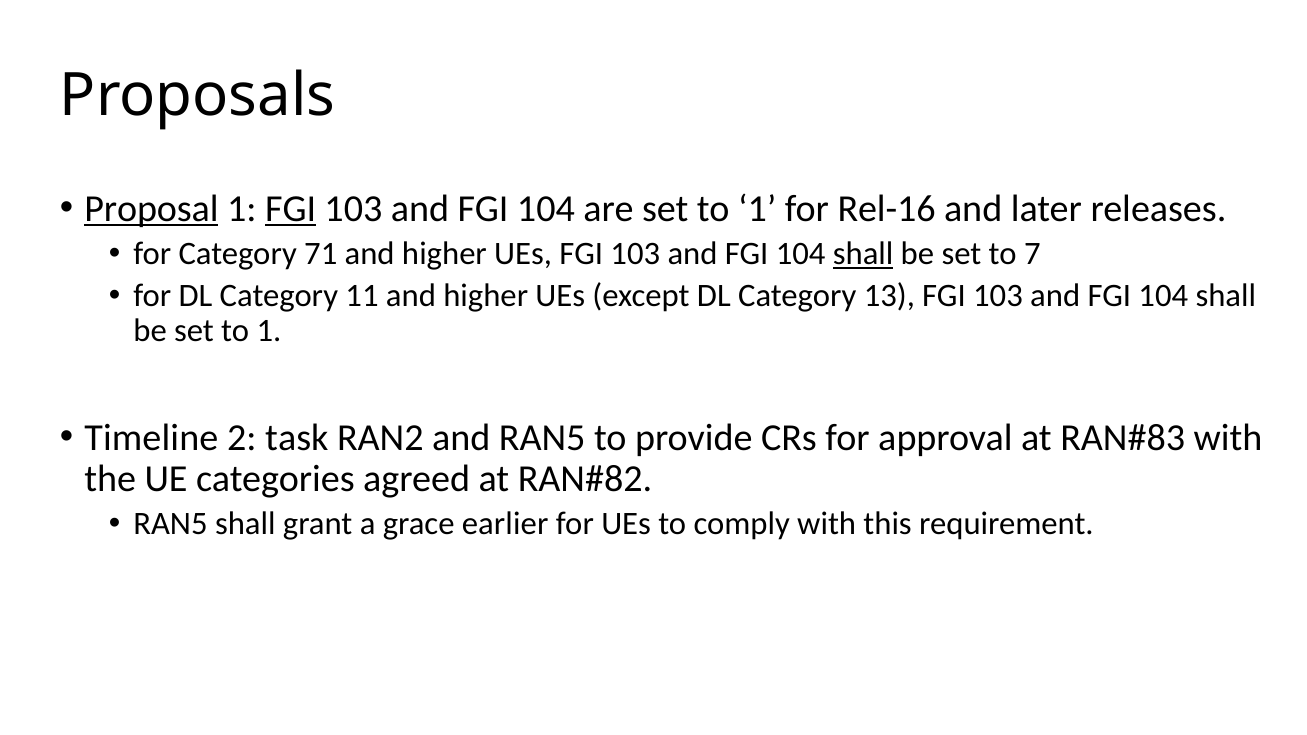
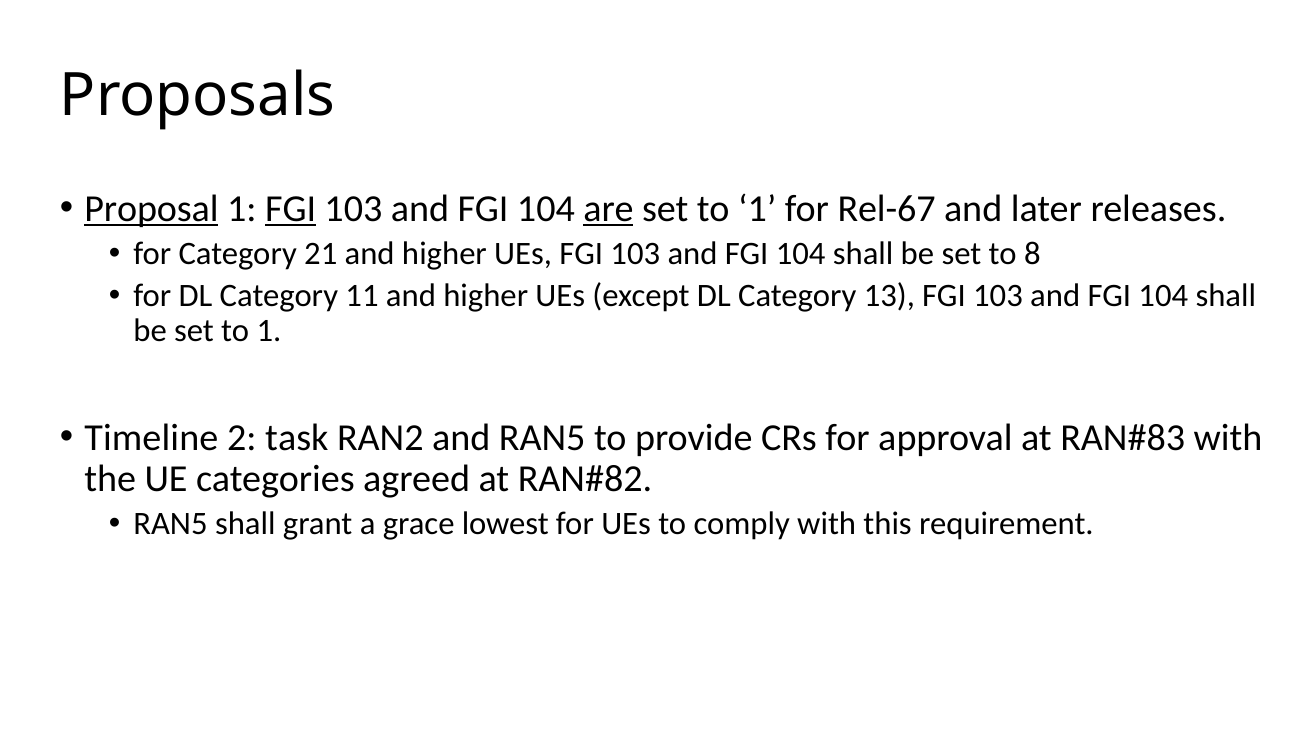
are underline: none -> present
Rel-16: Rel-16 -> Rel-67
71: 71 -> 21
shall at (863, 254) underline: present -> none
7: 7 -> 8
earlier: earlier -> lowest
